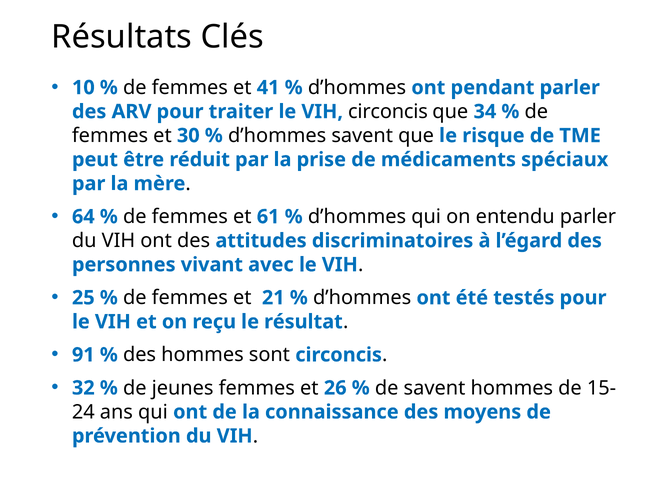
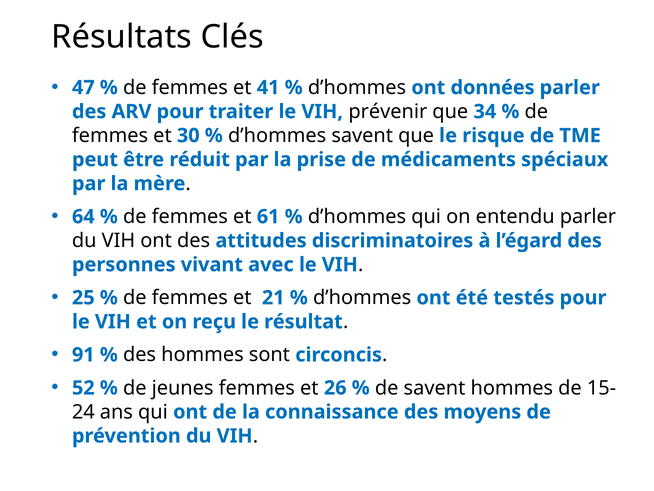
10: 10 -> 47
pendant: pendant -> données
VIH circoncis: circoncis -> prévenir
32: 32 -> 52
